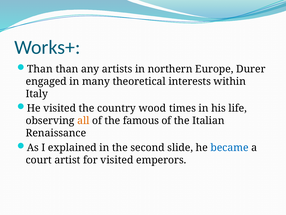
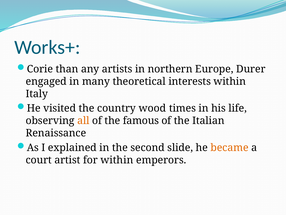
Than at (40, 69): Than -> Corie
became colour: blue -> orange
for visited: visited -> within
